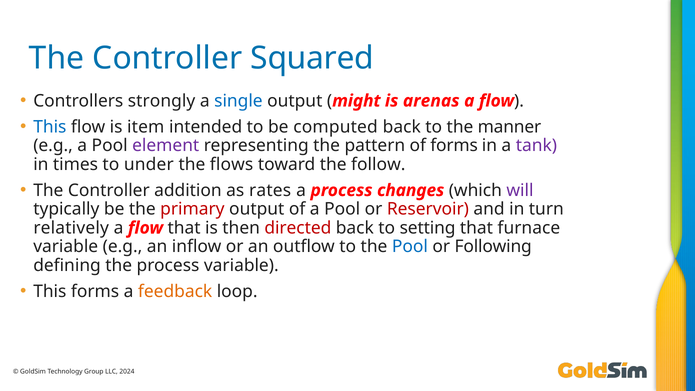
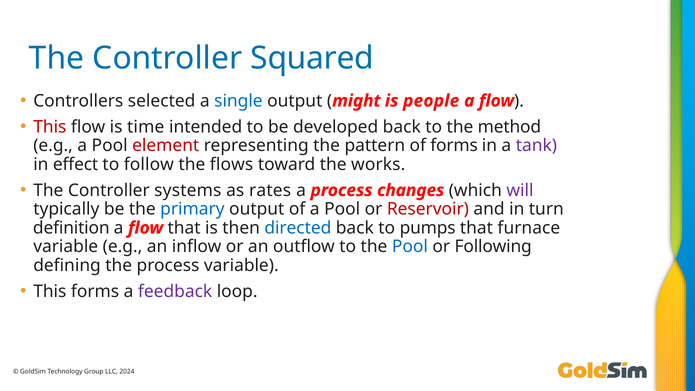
strongly: strongly -> selected
arenas: arenas -> people
This at (50, 127) colour: blue -> red
item: item -> time
computed: computed -> developed
manner: manner -> method
element colour: purple -> red
times: times -> effect
under: under -> follow
follow: follow -> works
addition: addition -> systems
primary colour: red -> blue
relatively: relatively -> definition
directed colour: red -> blue
setting: setting -> pumps
feedback colour: orange -> purple
